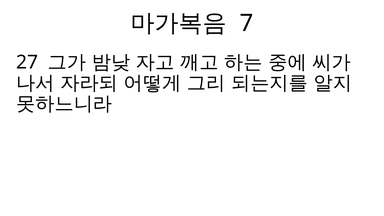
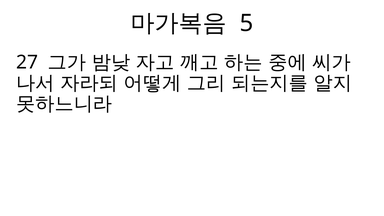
7: 7 -> 5
